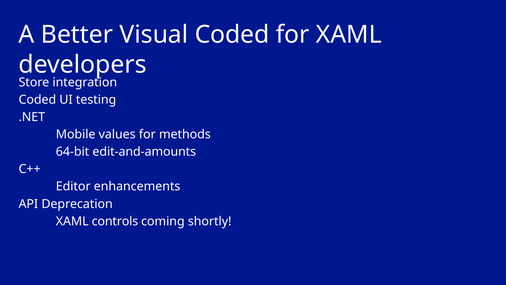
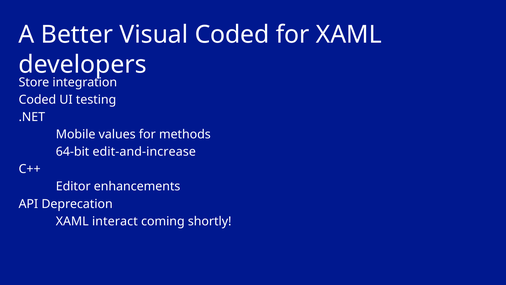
edit-and-amounts: edit-and-amounts -> edit-and-increase
controls: controls -> interact
